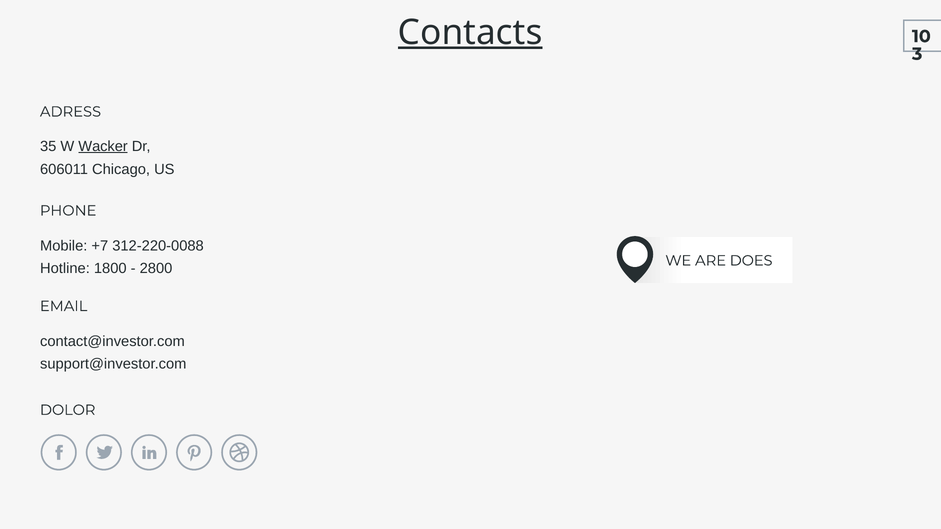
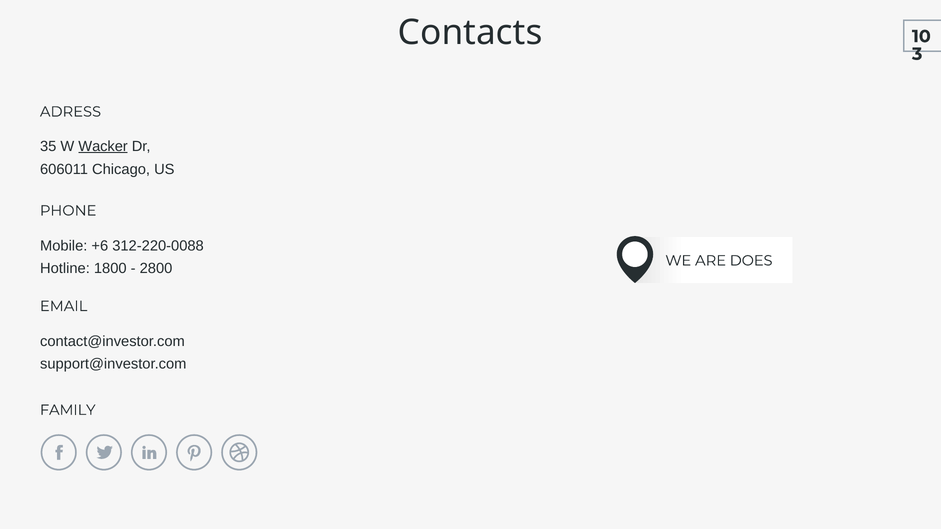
Contacts underline: present -> none
+7: +7 -> +6
DOLOR: DOLOR -> FAMILY
